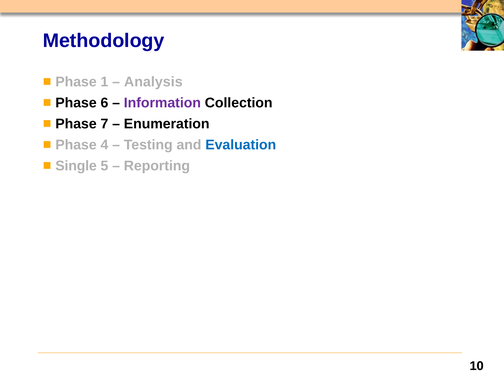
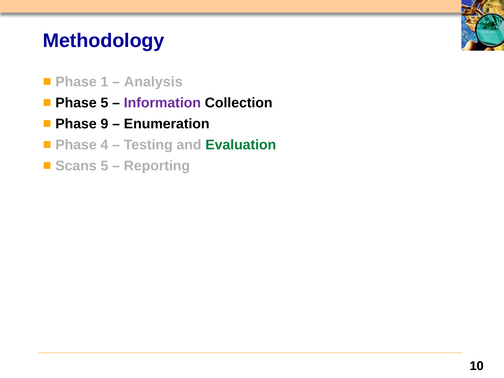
Phase 6: 6 -> 5
7: 7 -> 9
Evaluation colour: blue -> green
Single: Single -> Scans
